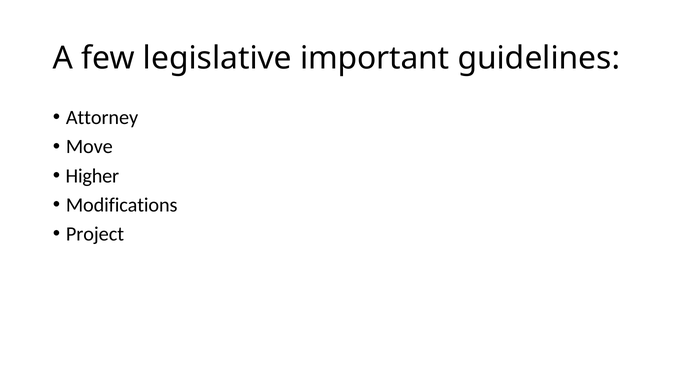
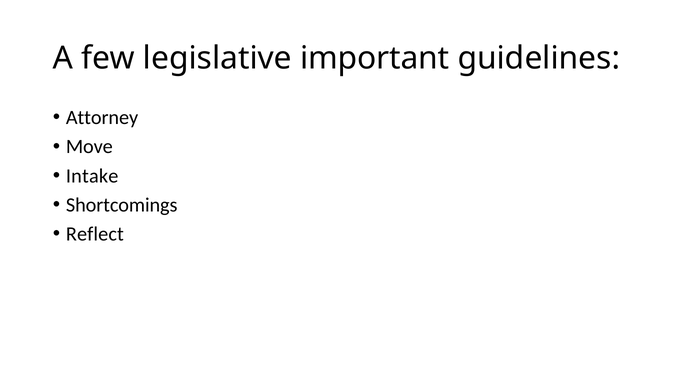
Higher: Higher -> Intake
Modifications: Modifications -> Shortcomings
Project: Project -> Reflect
